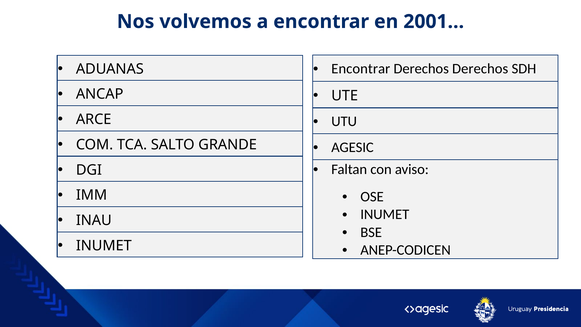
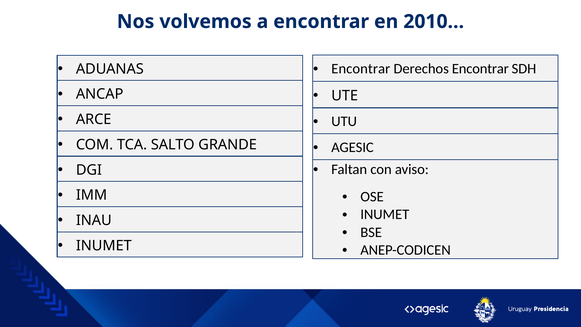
2001…: 2001… -> 2010…
Derechos Derechos: Derechos -> Encontrar
